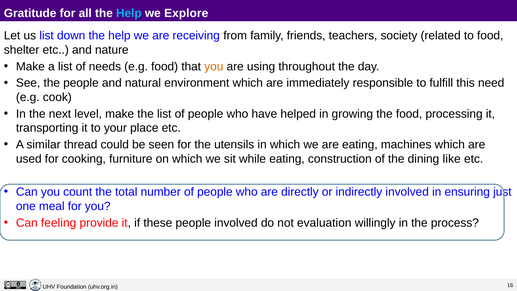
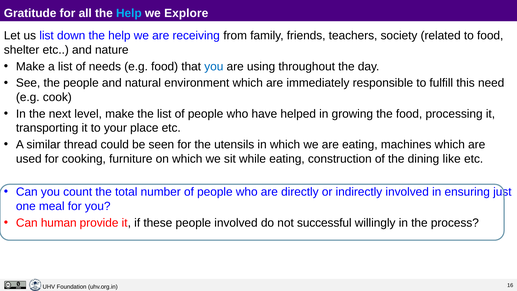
you at (214, 66) colour: orange -> blue
feeling: feeling -> human
evaluation: evaluation -> successful
